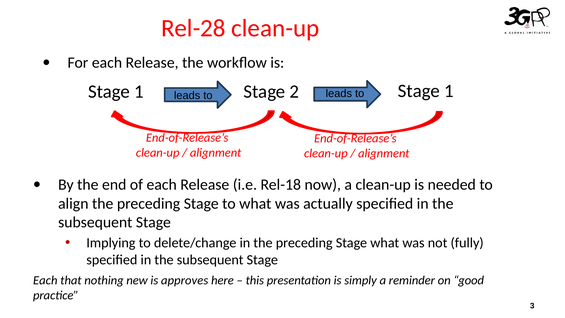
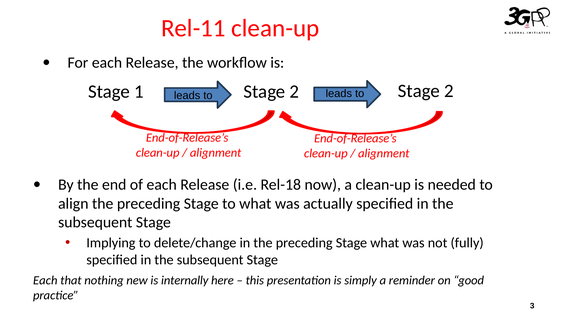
Rel-28: Rel-28 -> Rel-11
2 Stage 1: 1 -> 2
approves: approves -> internally
